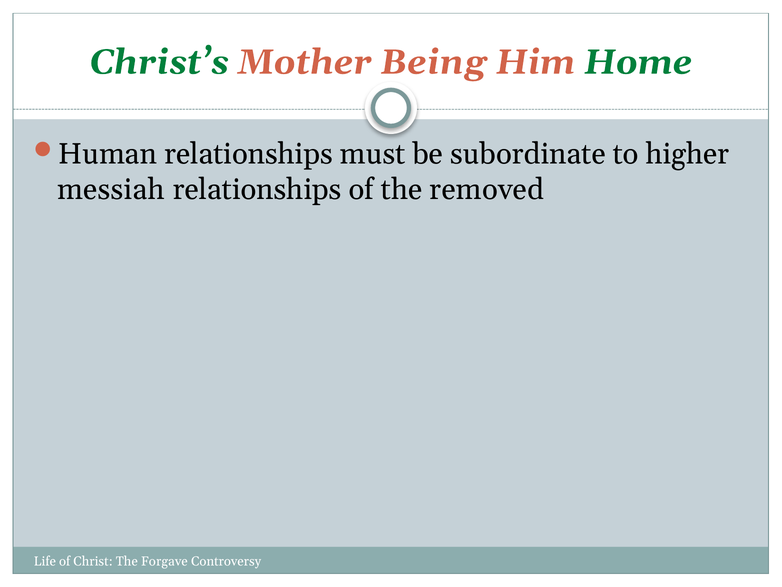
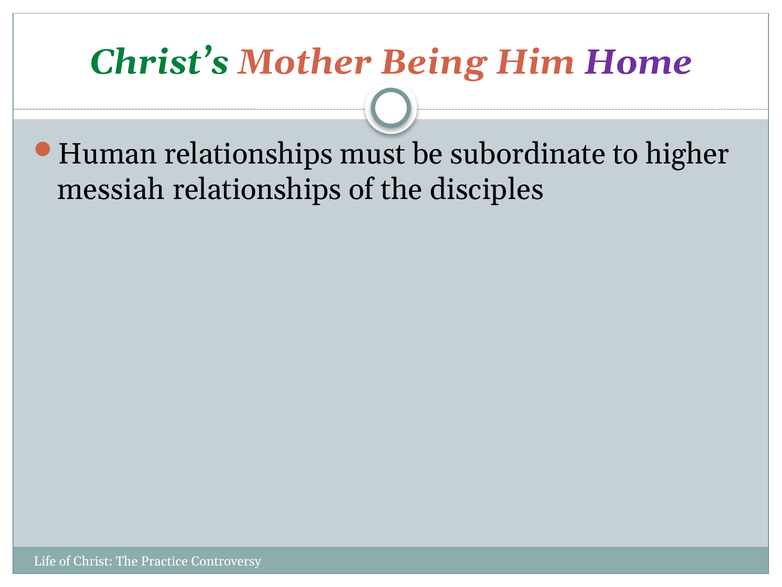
Home colour: green -> purple
removed: removed -> disciples
Forgave: Forgave -> Practice
